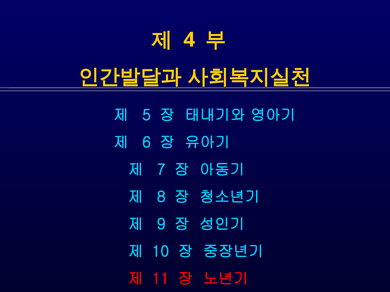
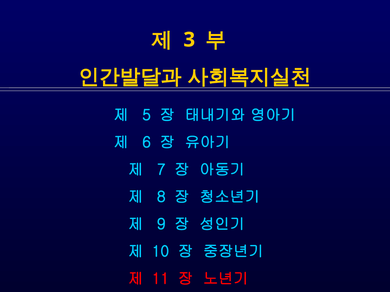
4: 4 -> 3
